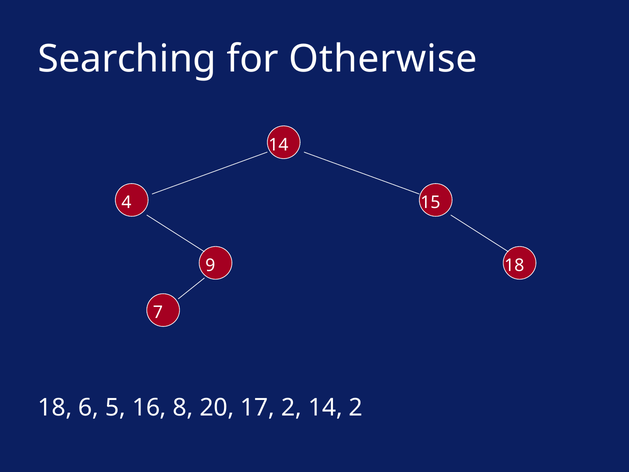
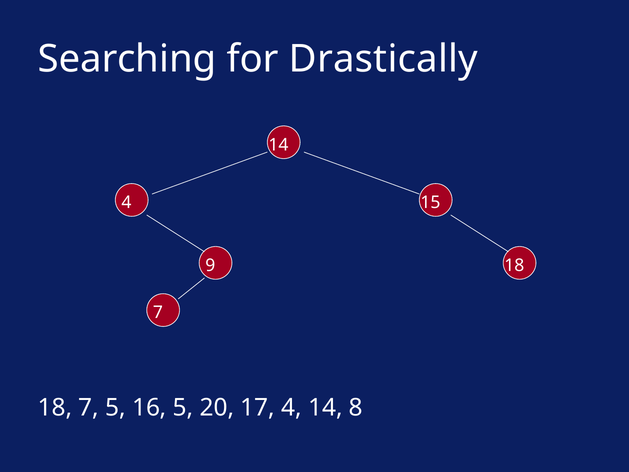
Otherwise: Otherwise -> Drastically
18 6: 6 -> 7
16 8: 8 -> 5
17 2: 2 -> 4
14 2: 2 -> 8
